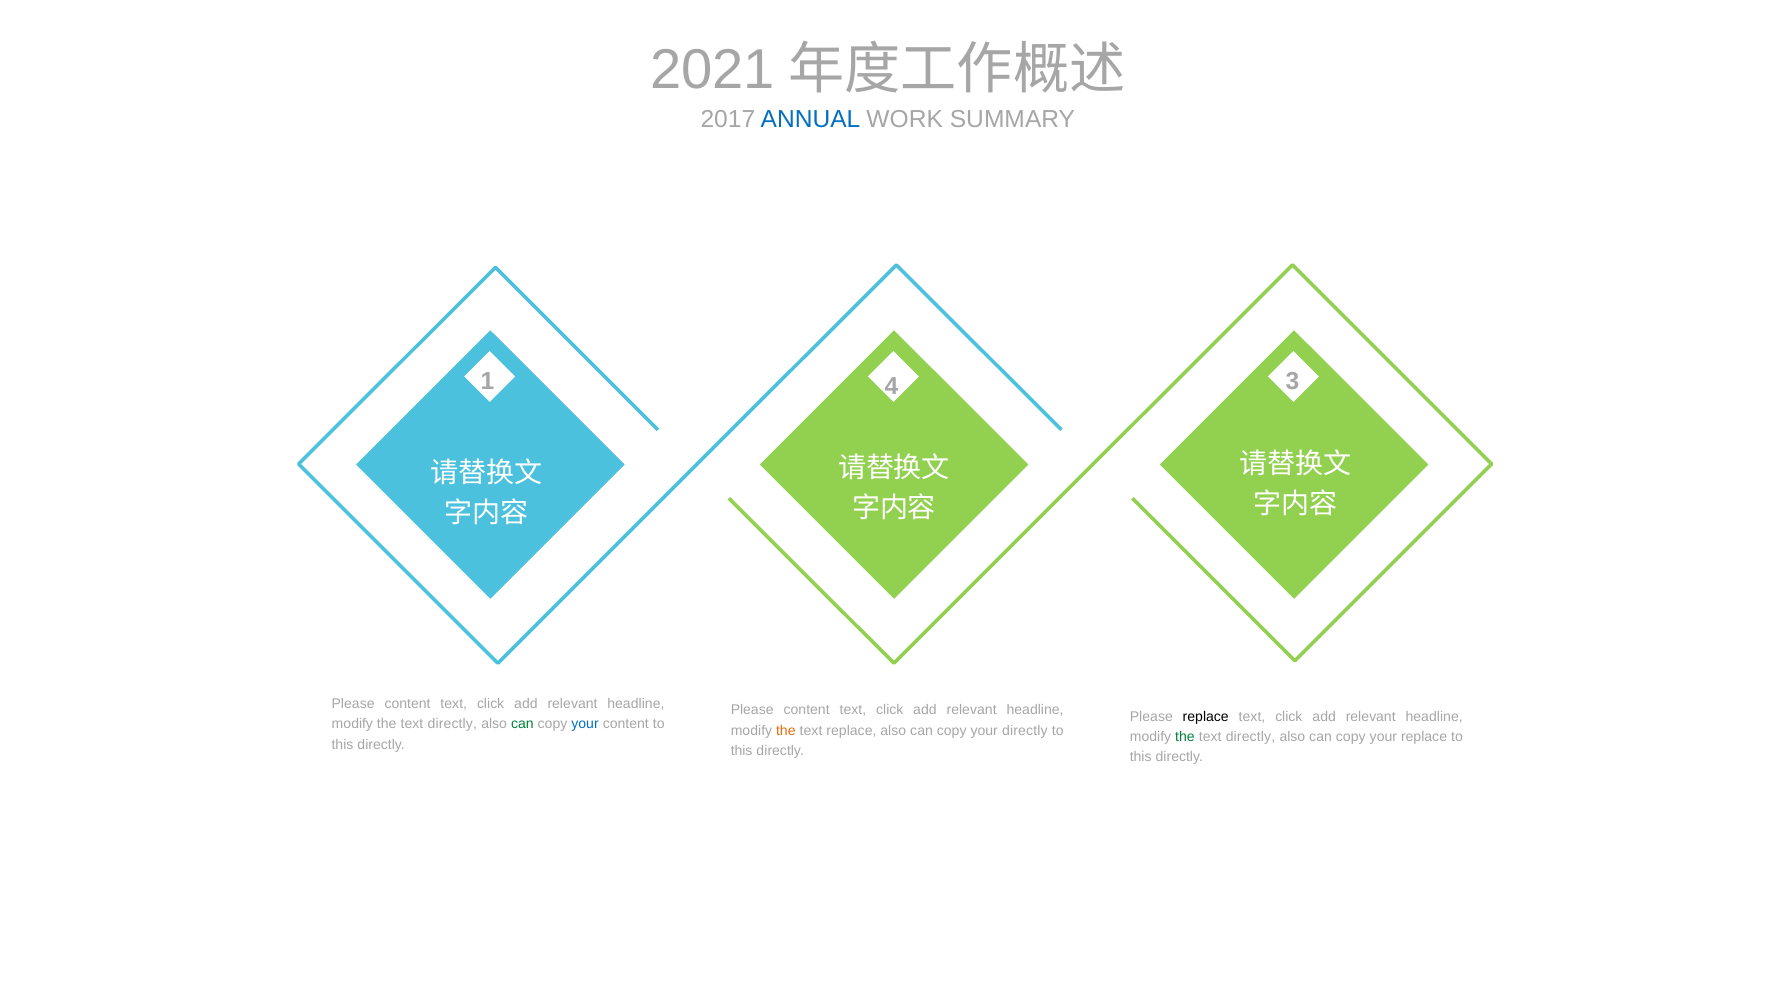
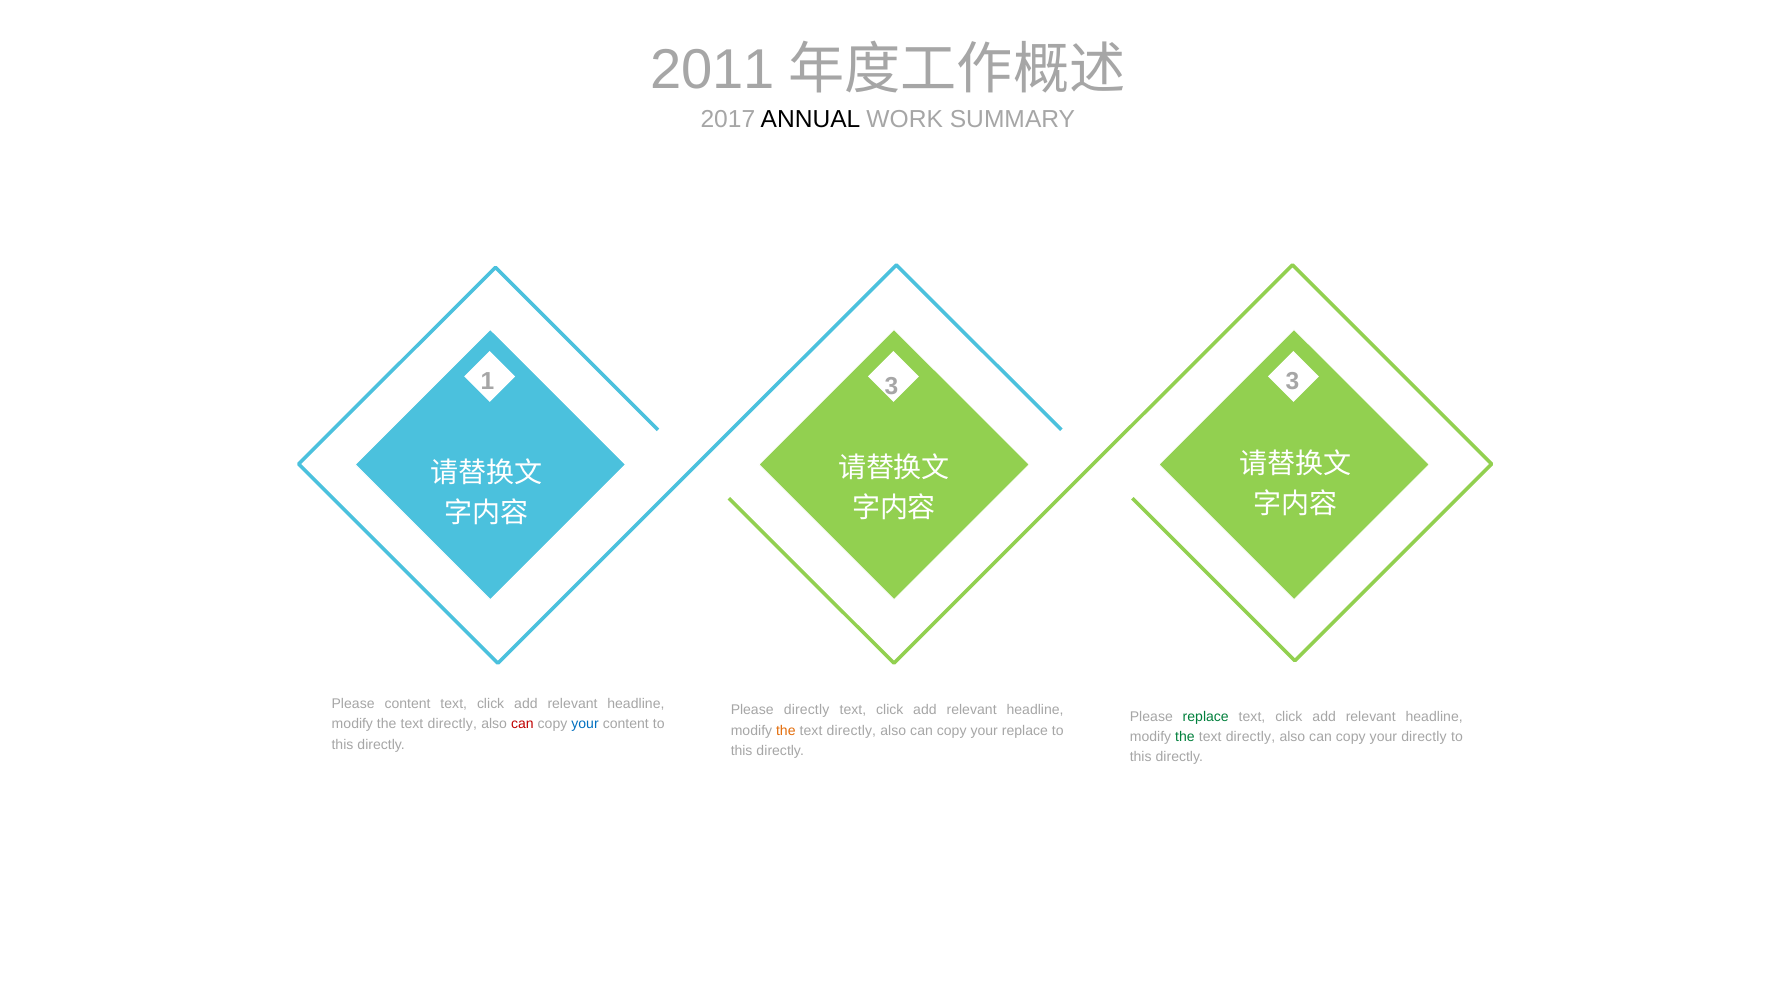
2021: 2021 -> 2011
ANNUAL colour: blue -> black
1 4: 4 -> 3
content at (807, 710): content -> directly
replace at (1206, 716) colour: black -> green
can at (522, 724) colour: green -> red
replace at (851, 730): replace -> directly
your directly: directly -> replace
your replace: replace -> directly
